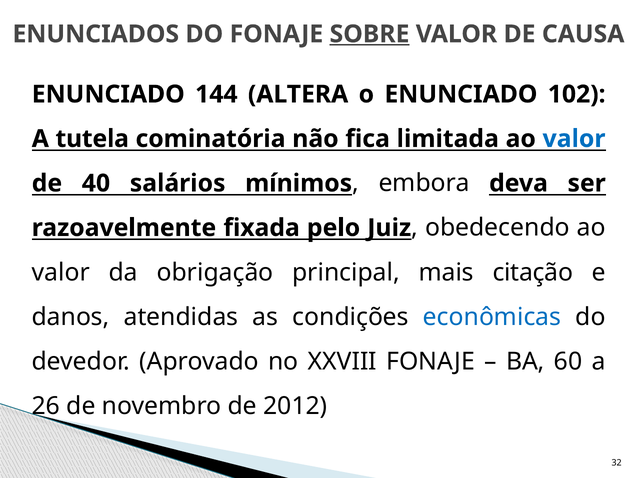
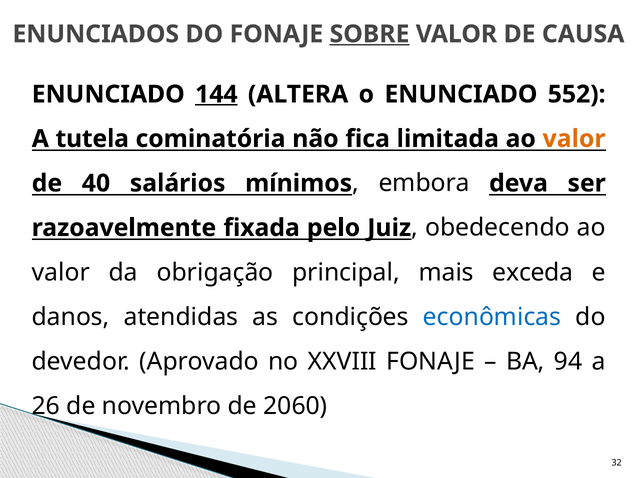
144 underline: none -> present
102: 102 -> 552
valor at (574, 139) colour: blue -> orange
citação: citação -> exceda
60: 60 -> 94
2012: 2012 -> 2060
